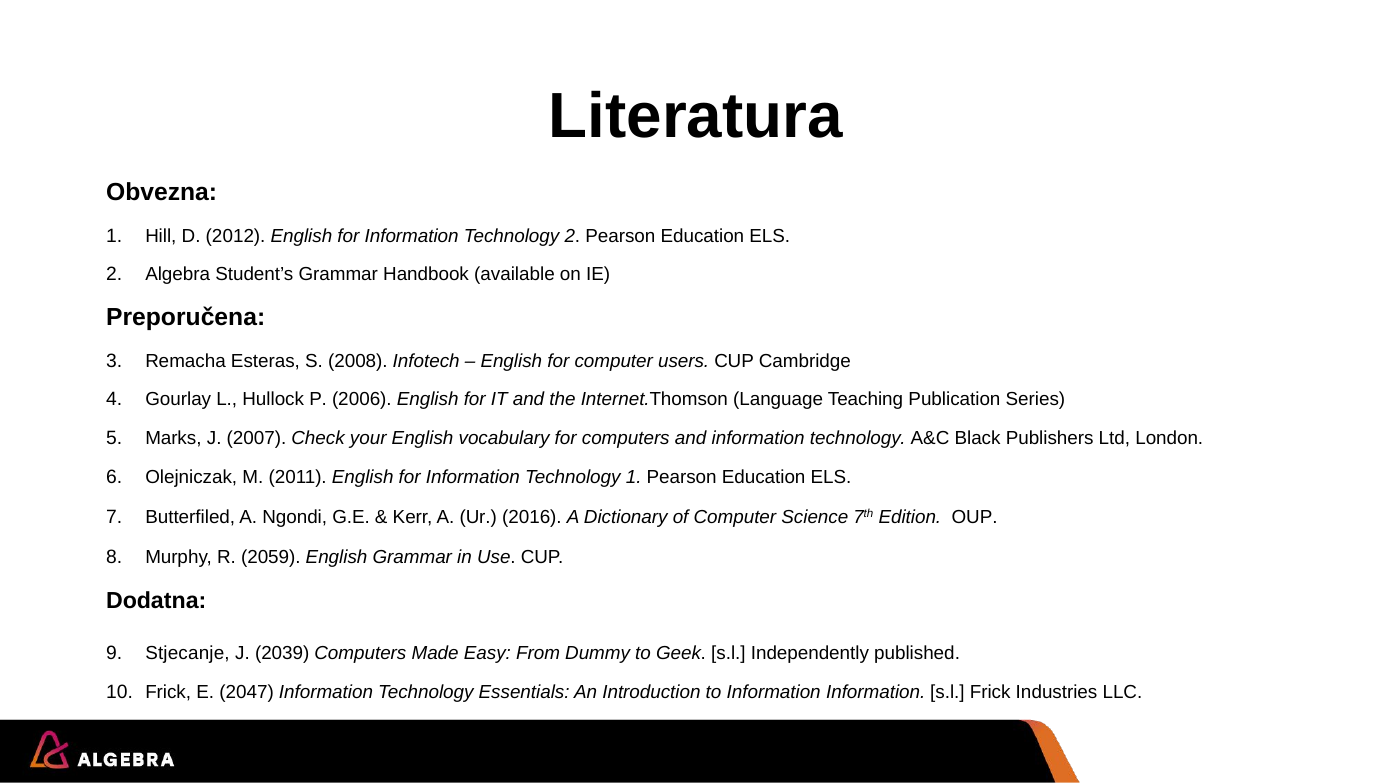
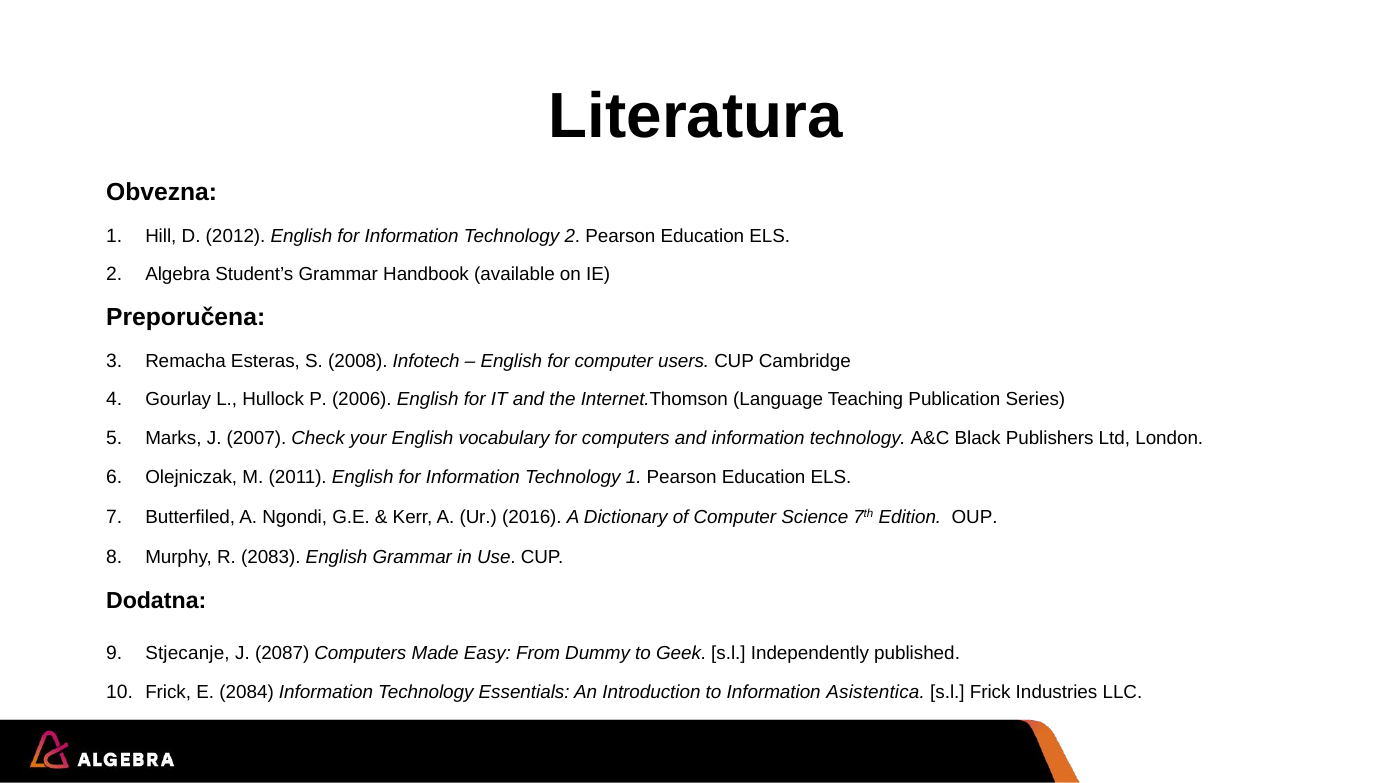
2059: 2059 -> 2083
2039: 2039 -> 2087
2047: 2047 -> 2084
Information Information: Information -> Asistentica
